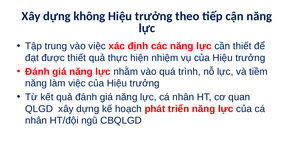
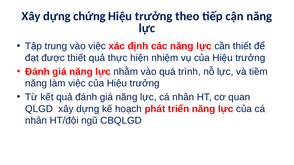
không: không -> chứng
